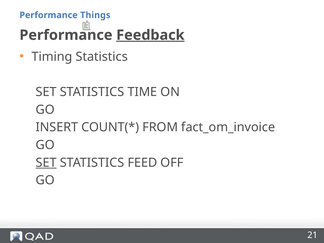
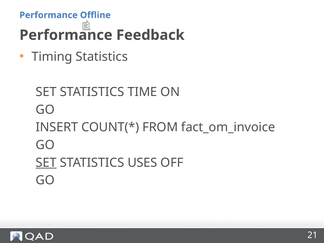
Things: Things -> Offline
Feedback underline: present -> none
FEED: FEED -> USES
